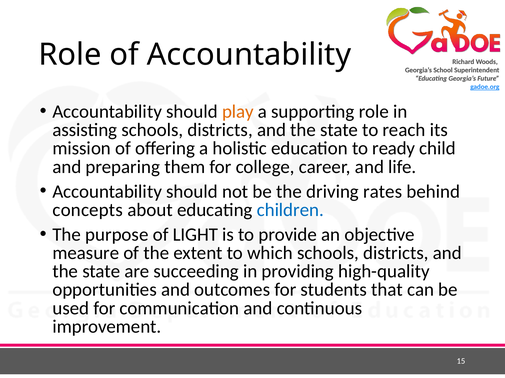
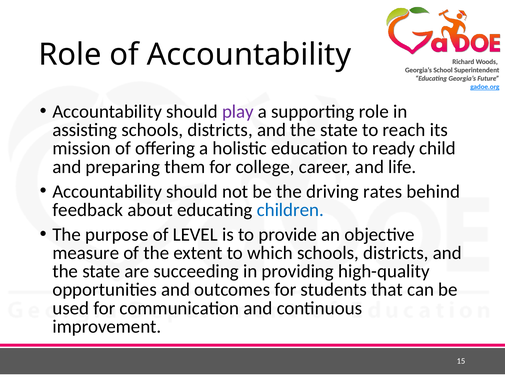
play colour: orange -> purple
concepts: concepts -> feedback
LIGHT: LIGHT -> LEVEL
